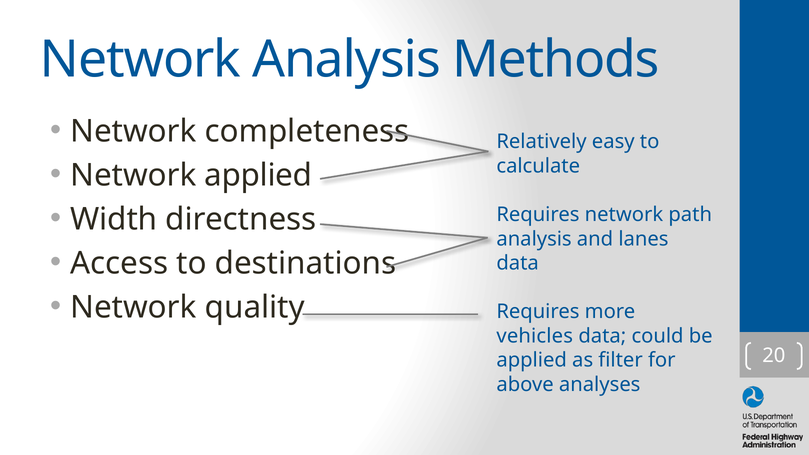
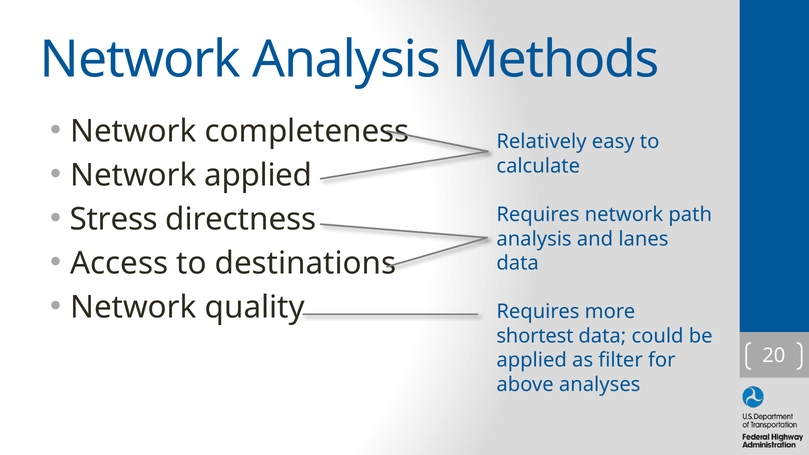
Width: Width -> Stress
vehicles: vehicles -> shortest
